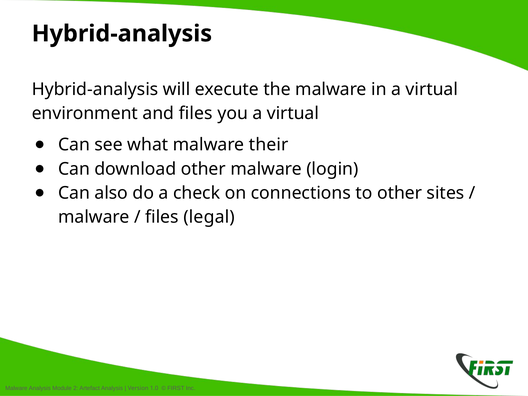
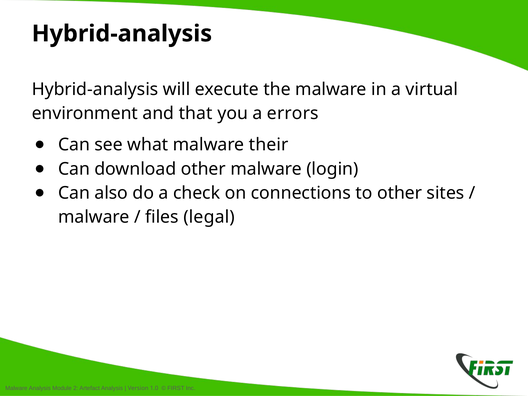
and files: files -> that
you a virtual: virtual -> errors
